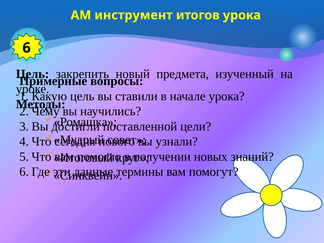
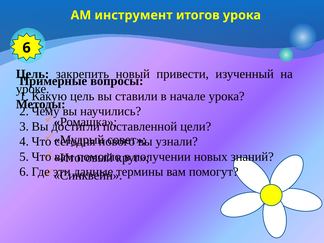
предмета: предмета -> привести
